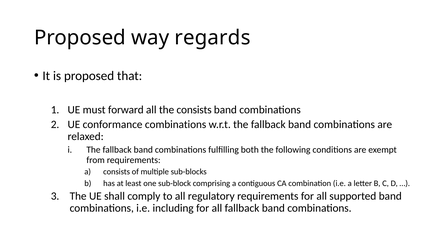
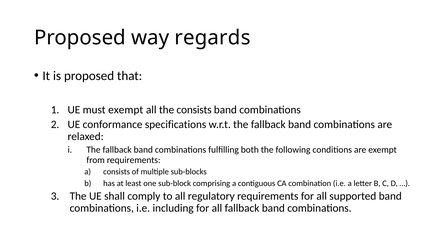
must forward: forward -> exempt
conformance combinations: combinations -> specifications
